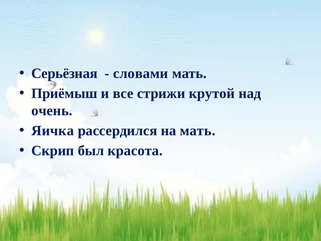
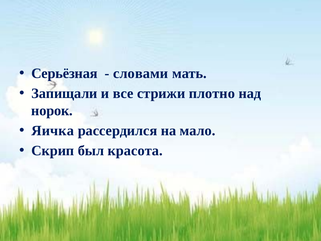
Приёмыш: Приёмыш -> Запищали
крутой: крутой -> плотно
очень: очень -> норок
на мать: мать -> мало
